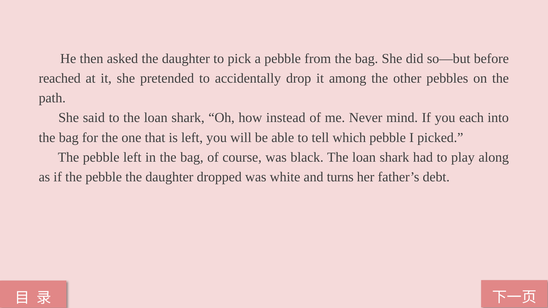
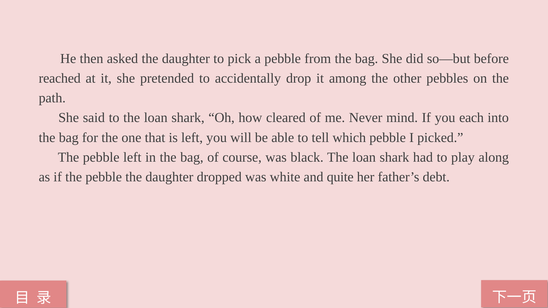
instead: instead -> cleared
turns: turns -> quite
